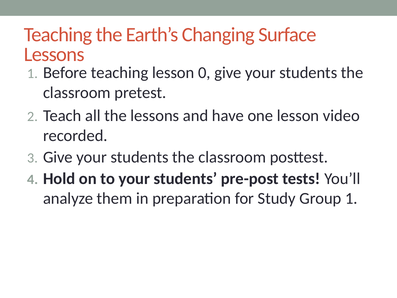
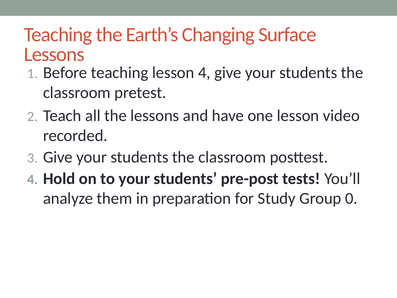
lesson 0: 0 -> 4
Group 1: 1 -> 0
